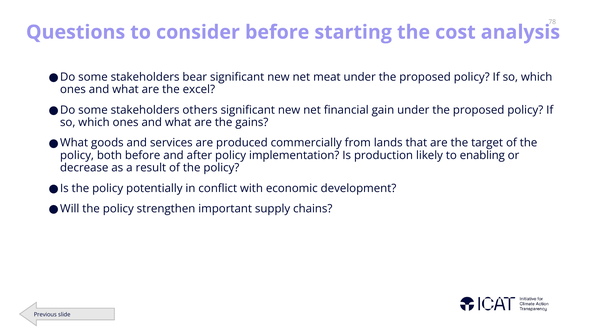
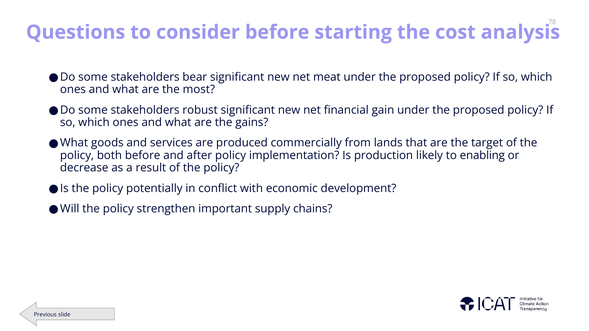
excel: excel -> most
others: others -> robust
